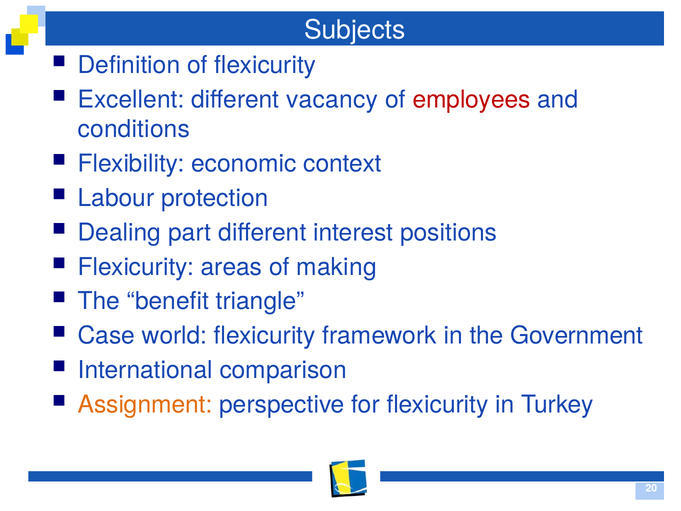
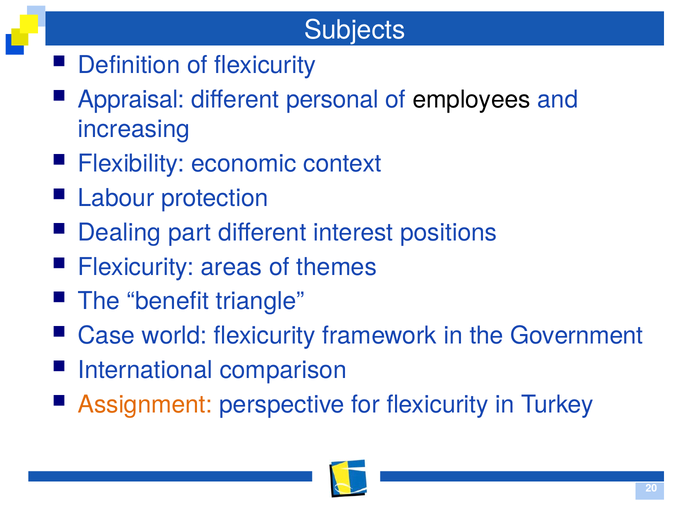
Excellent: Excellent -> Appraisal
vacancy: vacancy -> personal
employees colour: red -> black
conditions: conditions -> increasing
making: making -> themes
